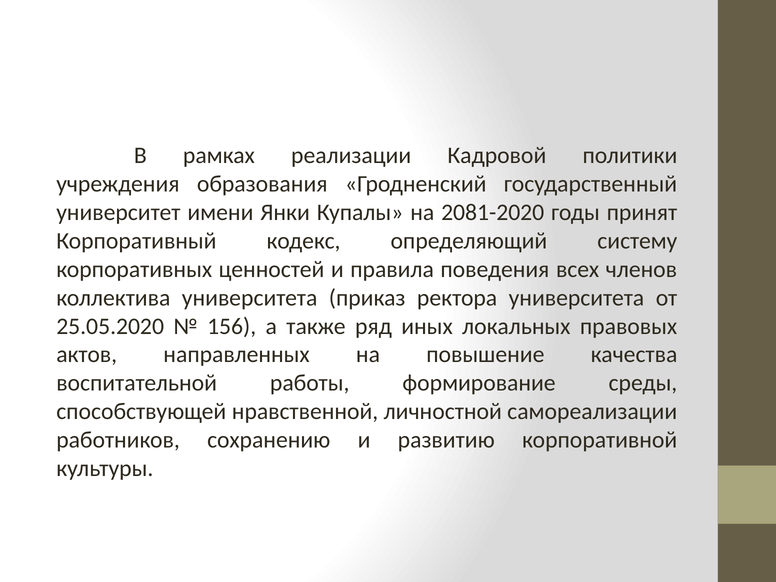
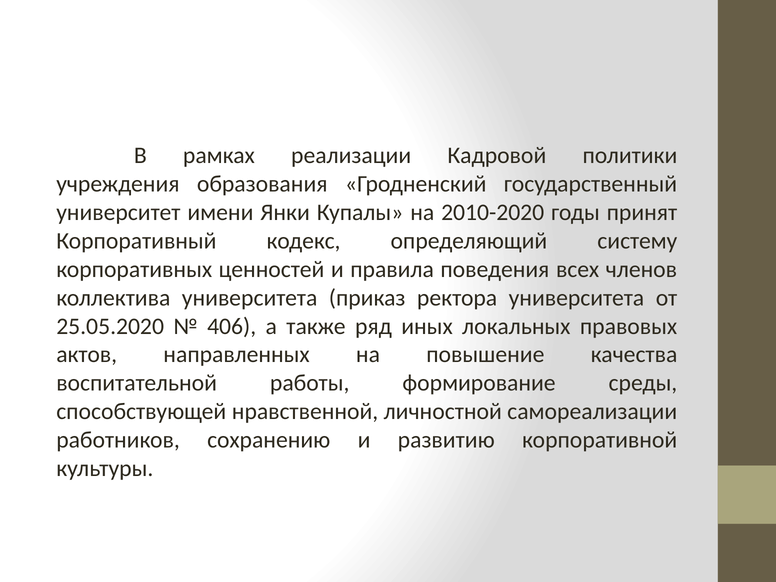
2081-2020: 2081-2020 -> 2010-2020
156: 156 -> 406
